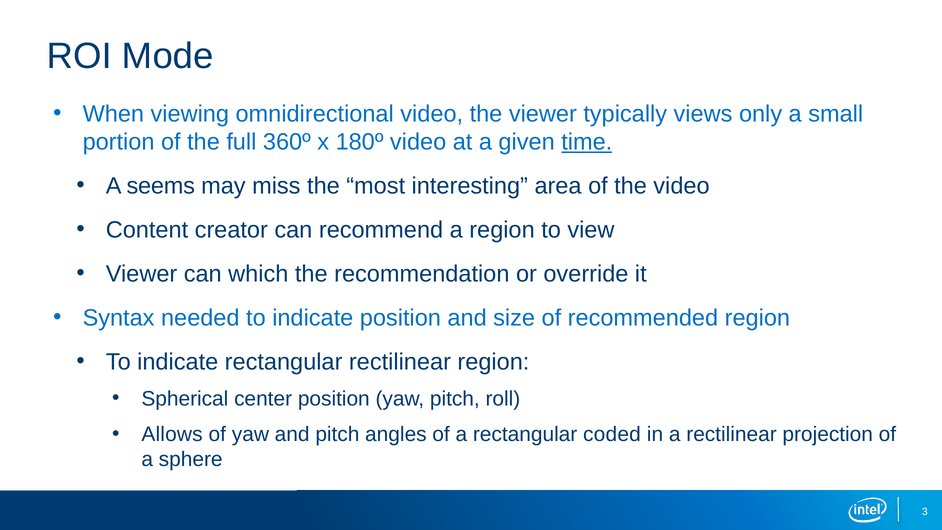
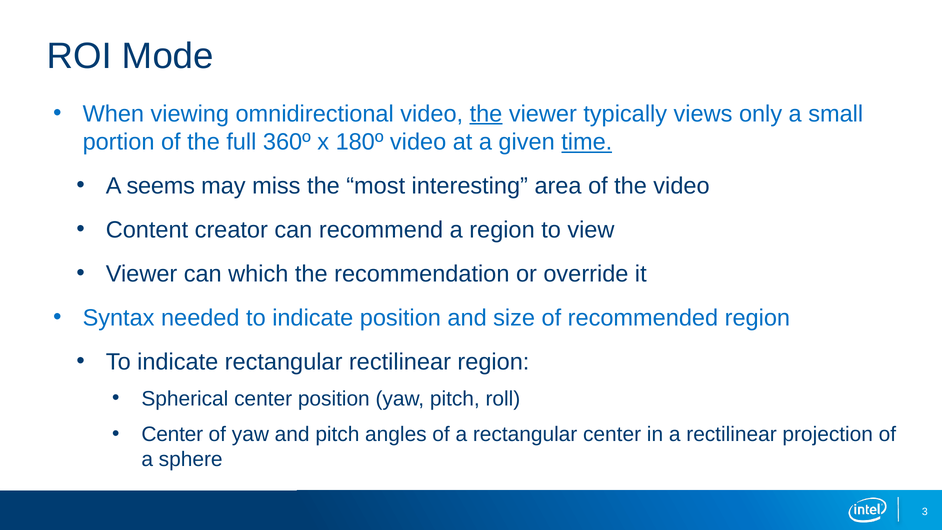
the at (486, 114) underline: none -> present
Allows at (172, 434): Allows -> Center
rectangular coded: coded -> center
